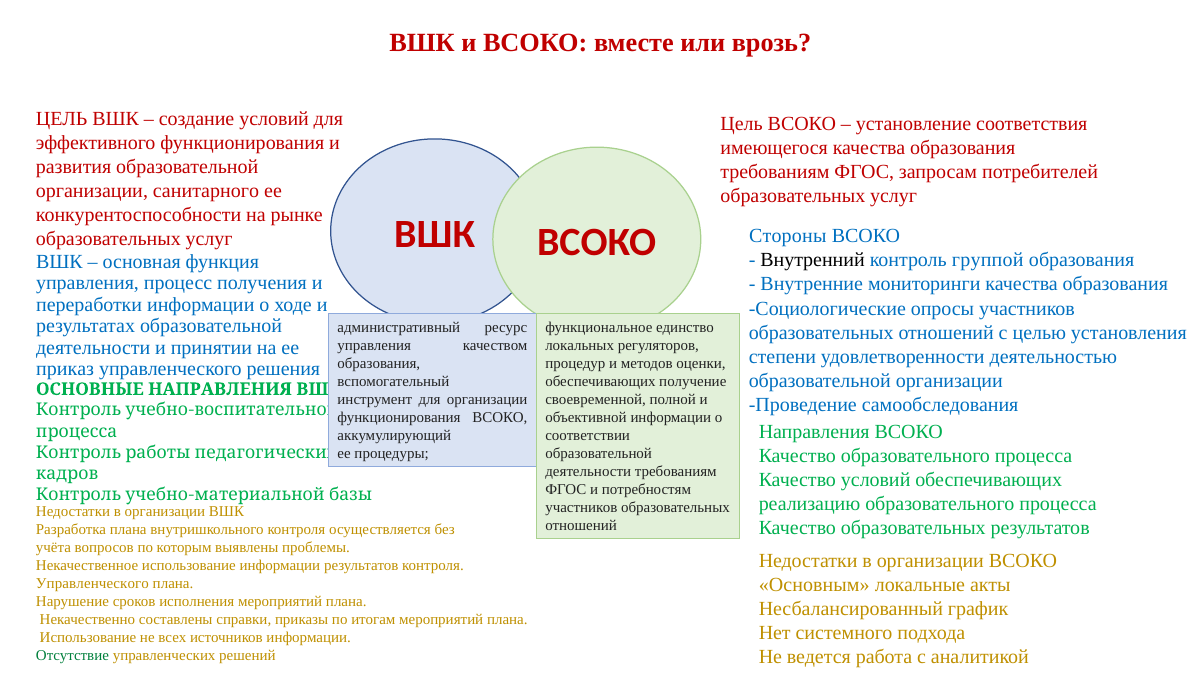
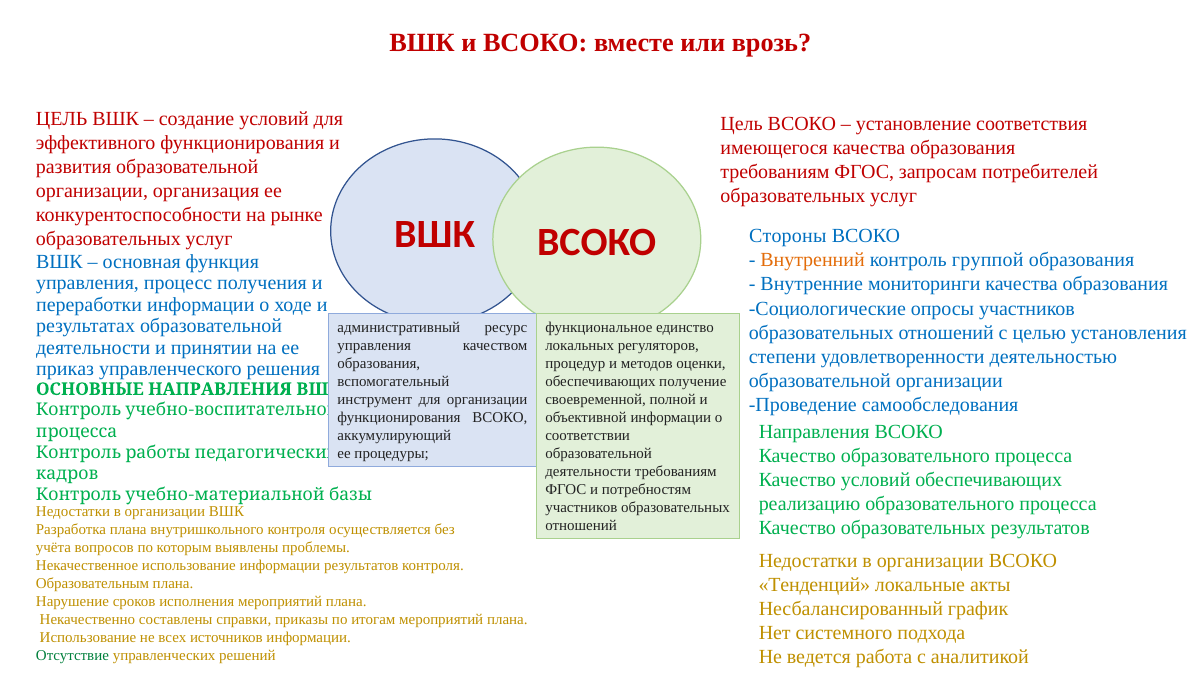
санитарного: санитарного -> организация
Внутренний colour: black -> orange
Основным: Основным -> Тенденций
Управленческого at (92, 583): Управленческого -> Образовательным
